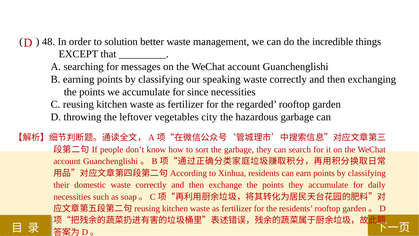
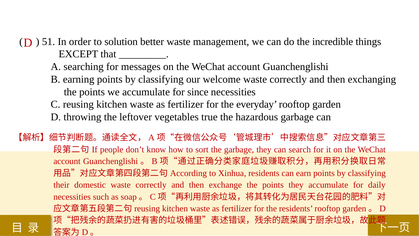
48: 48 -> 51
speaking: speaking -> welcome
regarded: regarded -> everyday
city: city -> true
